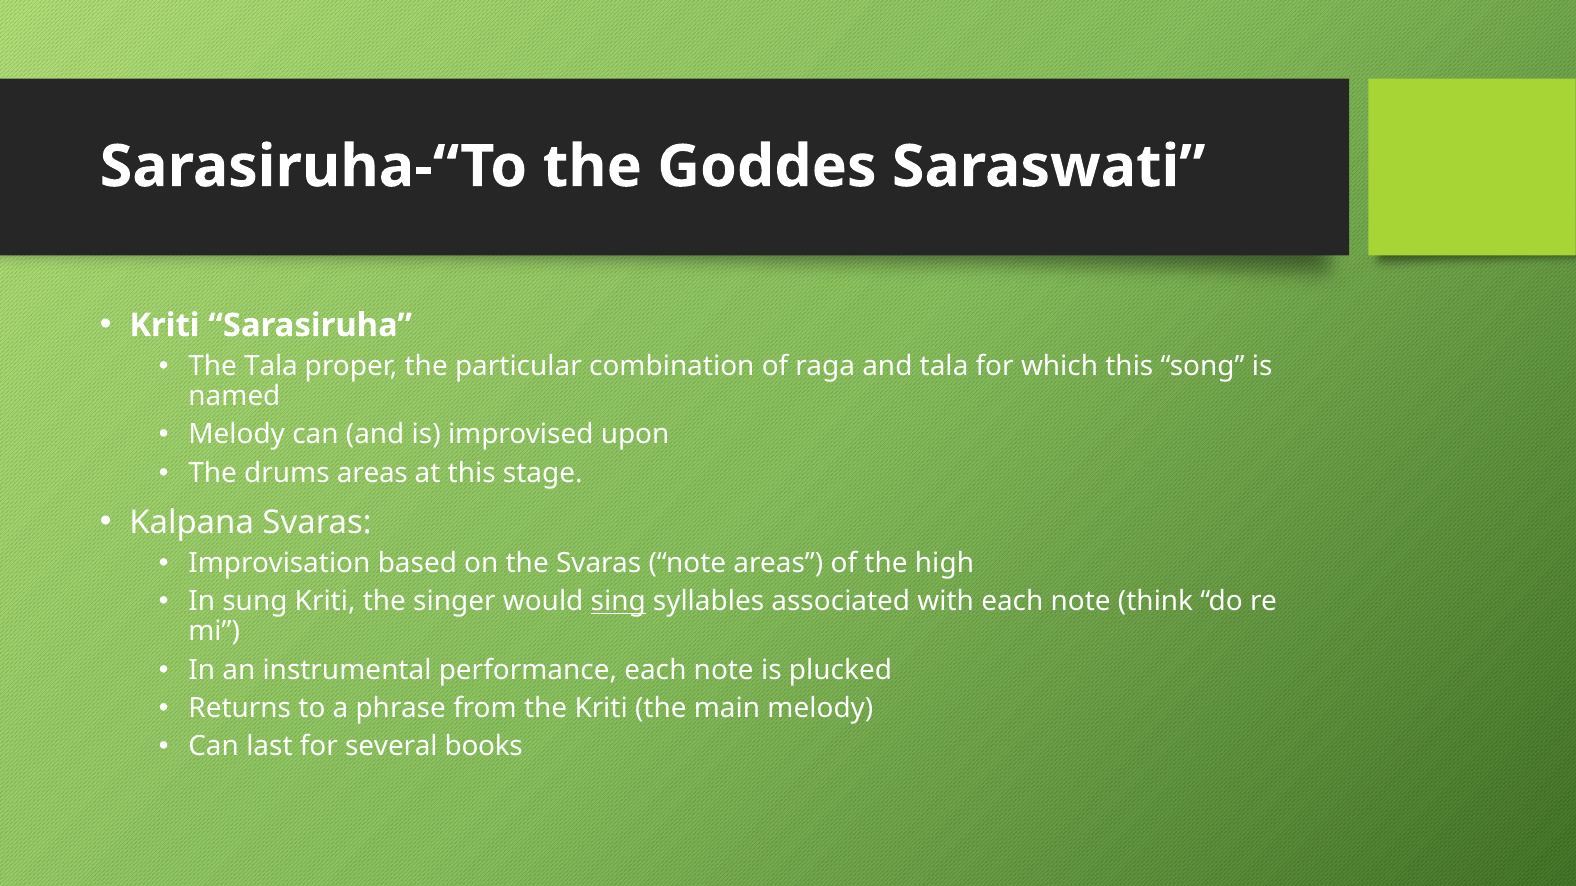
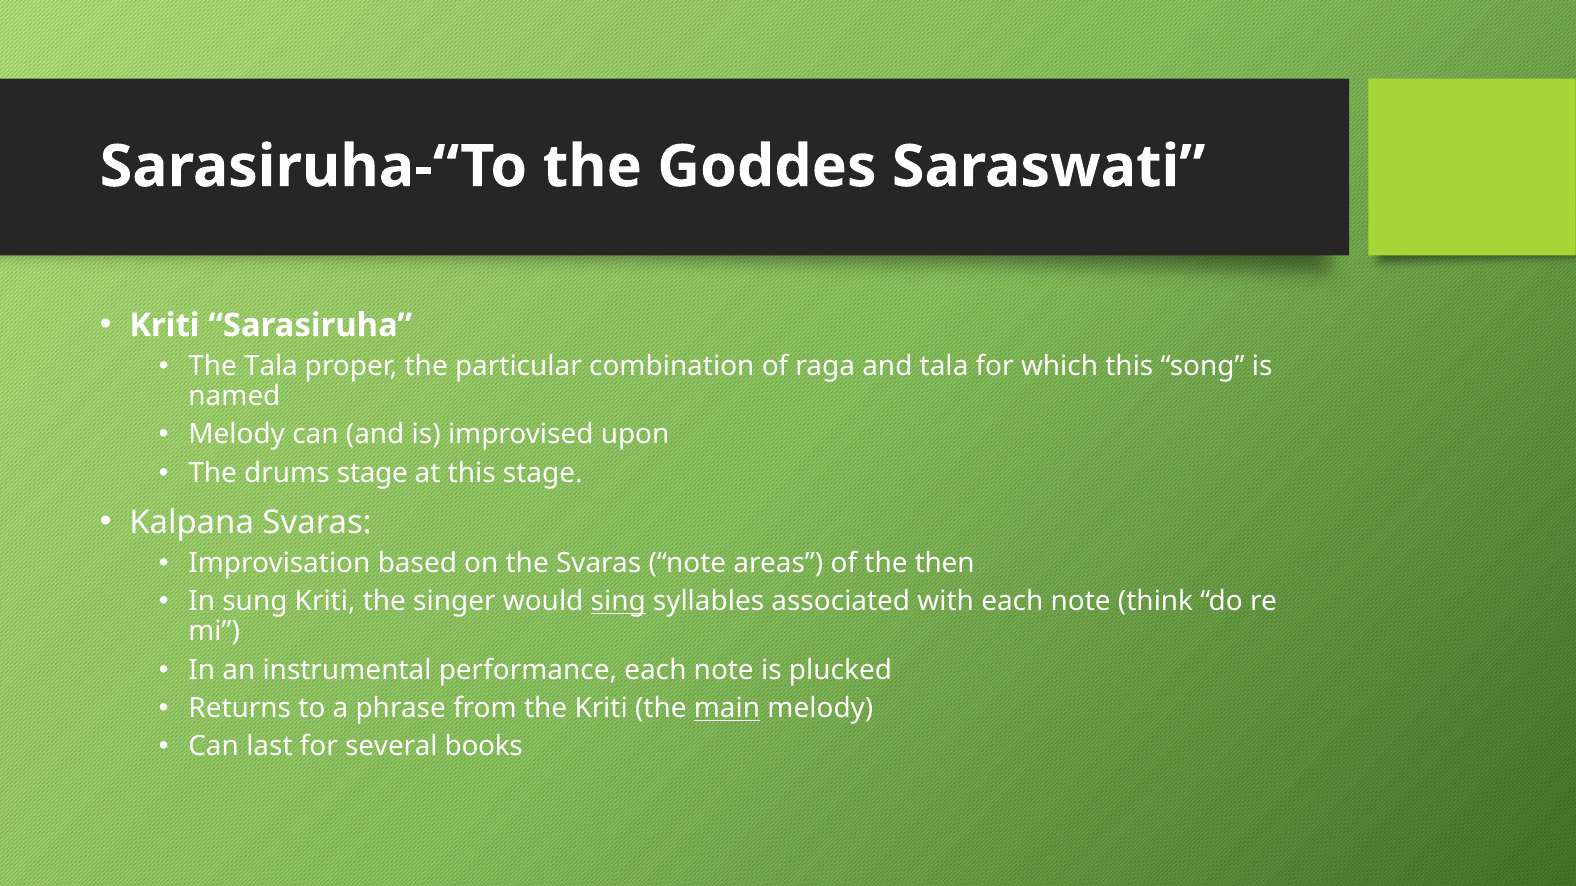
drums areas: areas -> stage
high: high -> then
main underline: none -> present
